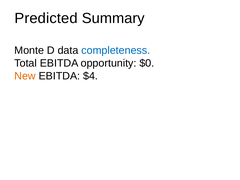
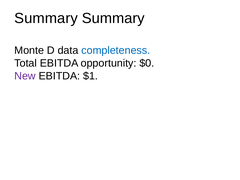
Predicted at (46, 18): Predicted -> Summary
New colour: orange -> purple
$4: $4 -> $1
